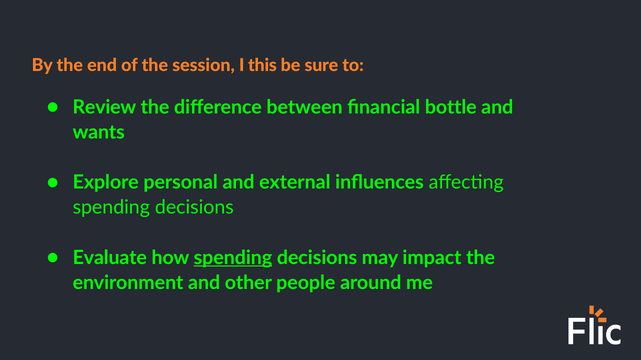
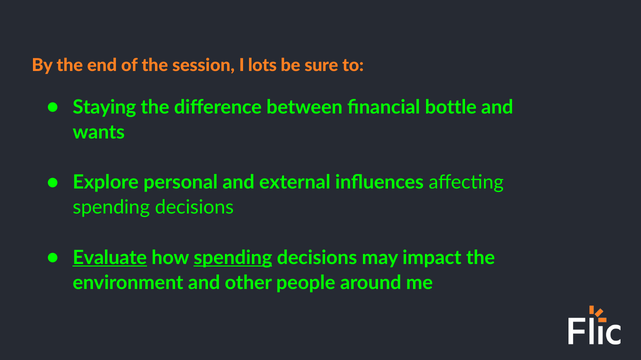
this: this -> lots
Review: Review -> Staying
Evaluate underline: none -> present
